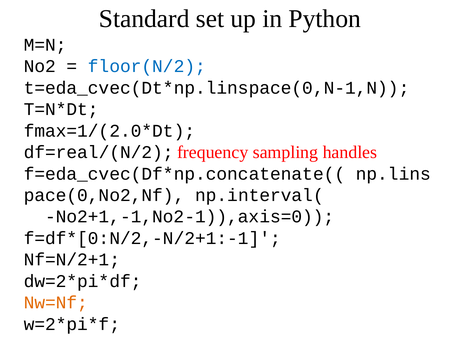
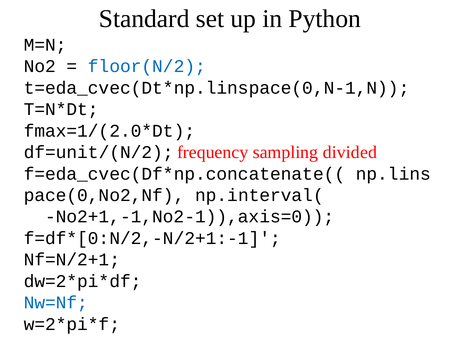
handles: handles -> divided
df=real/(N/2: df=real/(N/2 -> df=unit/(N/2
Nw=Nf colour: orange -> blue
